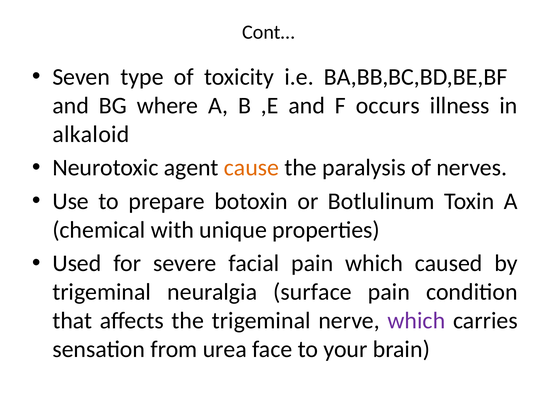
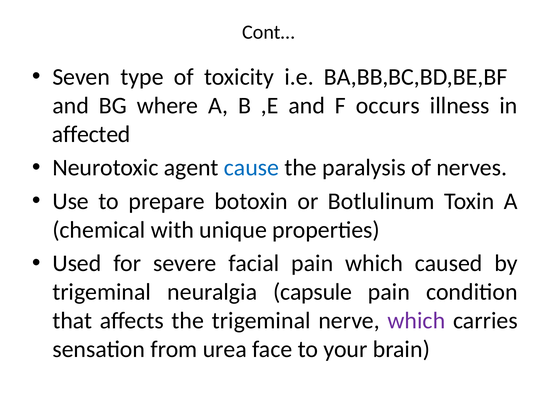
alkaloid: alkaloid -> affected
cause colour: orange -> blue
surface: surface -> capsule
